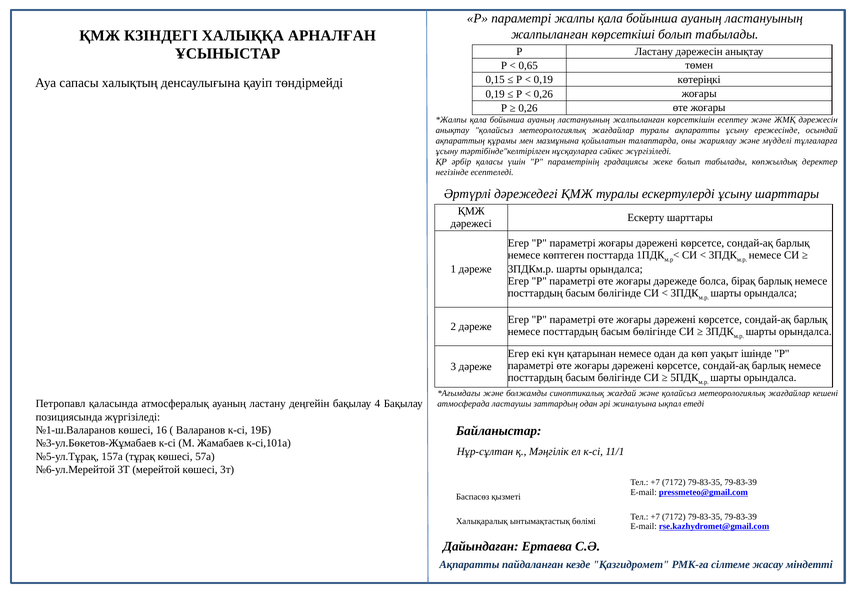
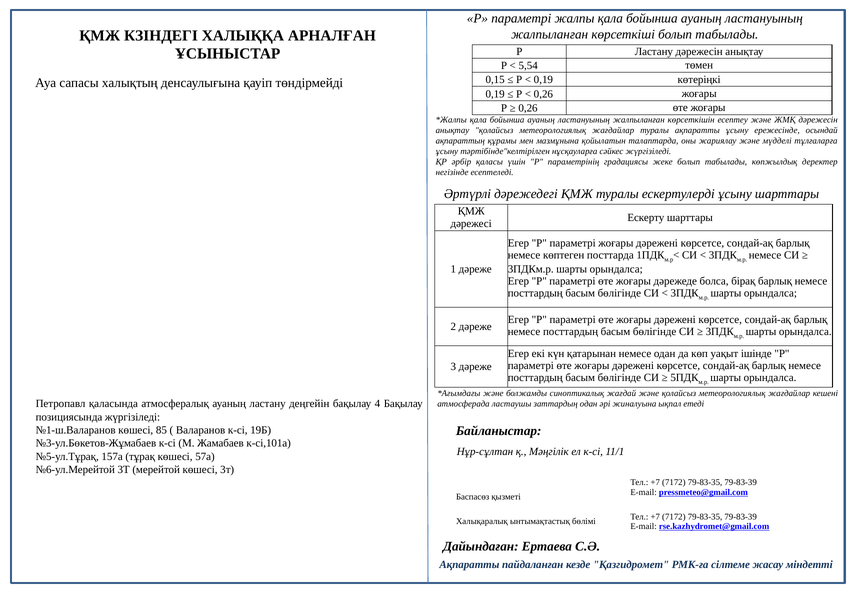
0,65: 0,65 -> 5,54
16: 16 -> 85
